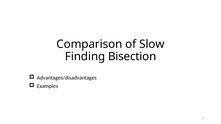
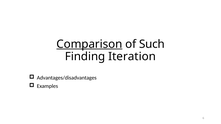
Comparison underline: none -> present
Slow: Slow -> Such
Bisection: Bisection -> Iteration
